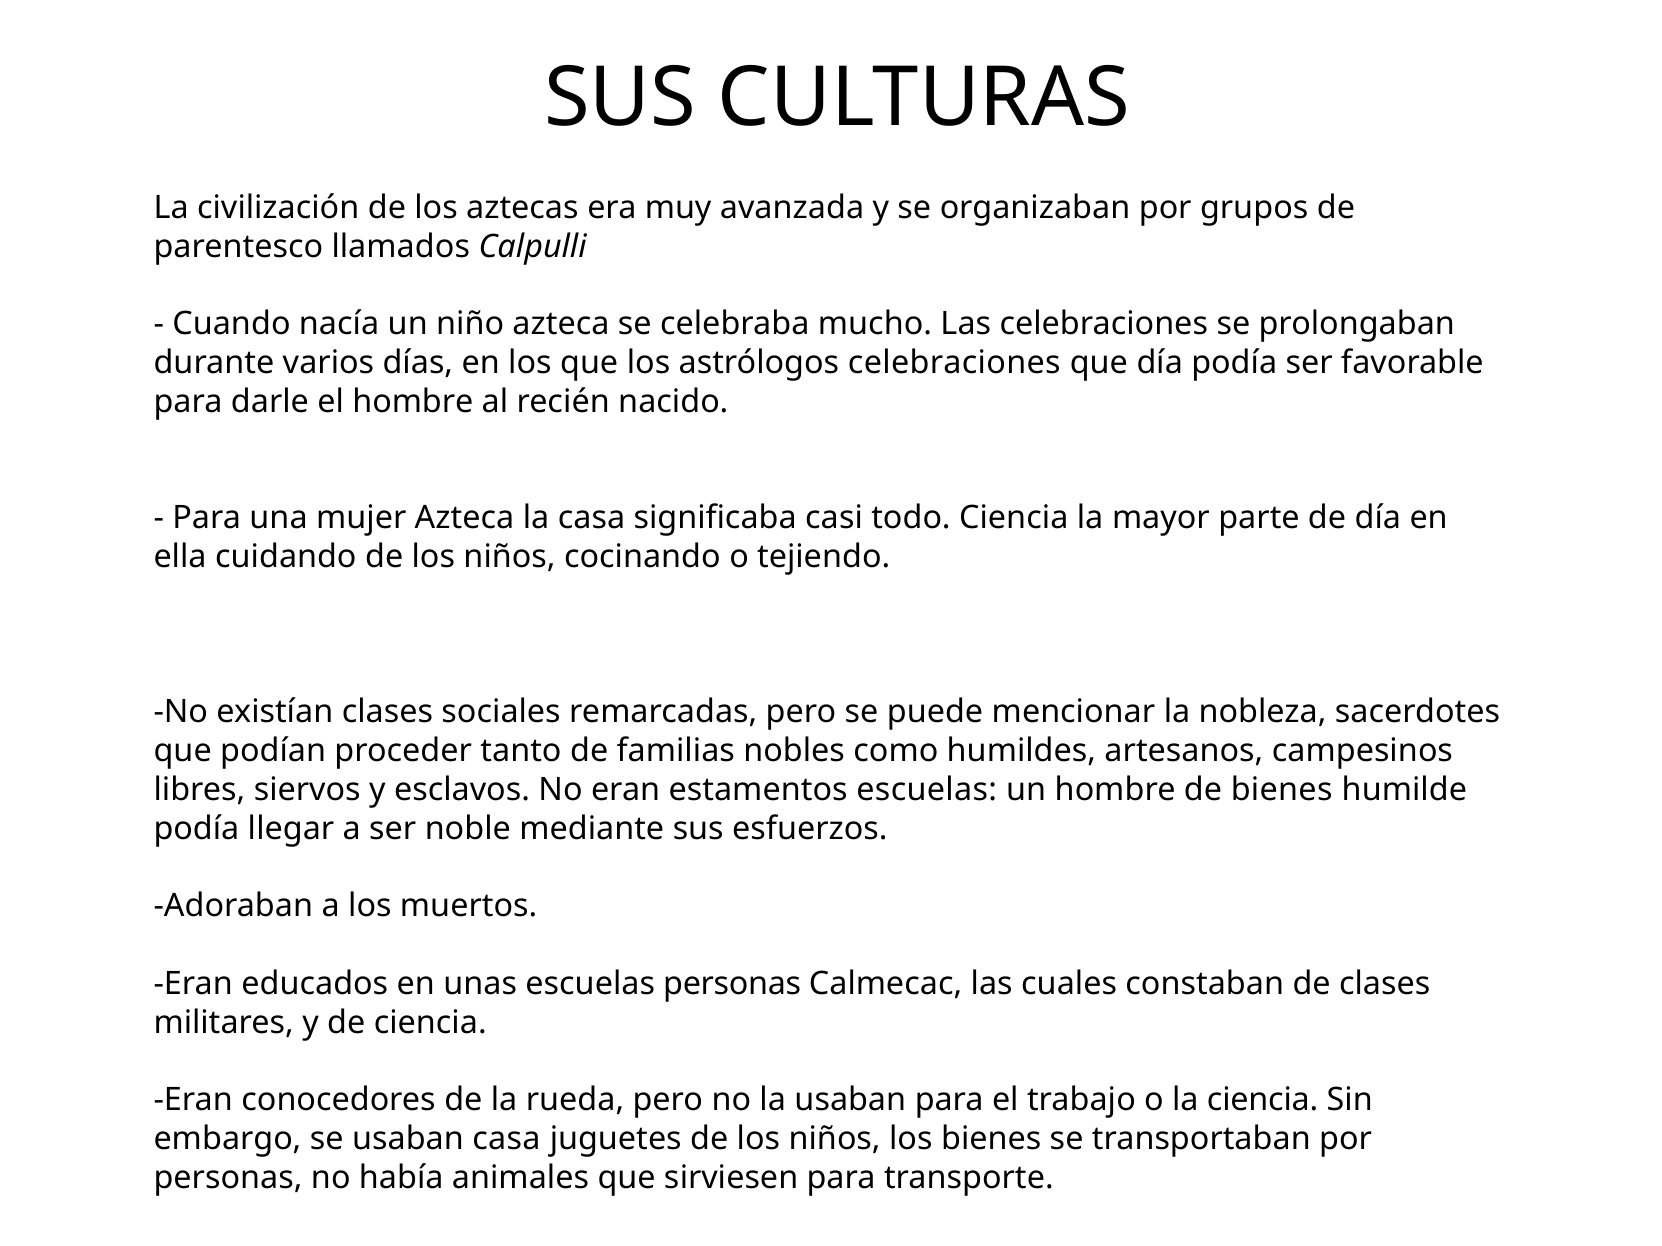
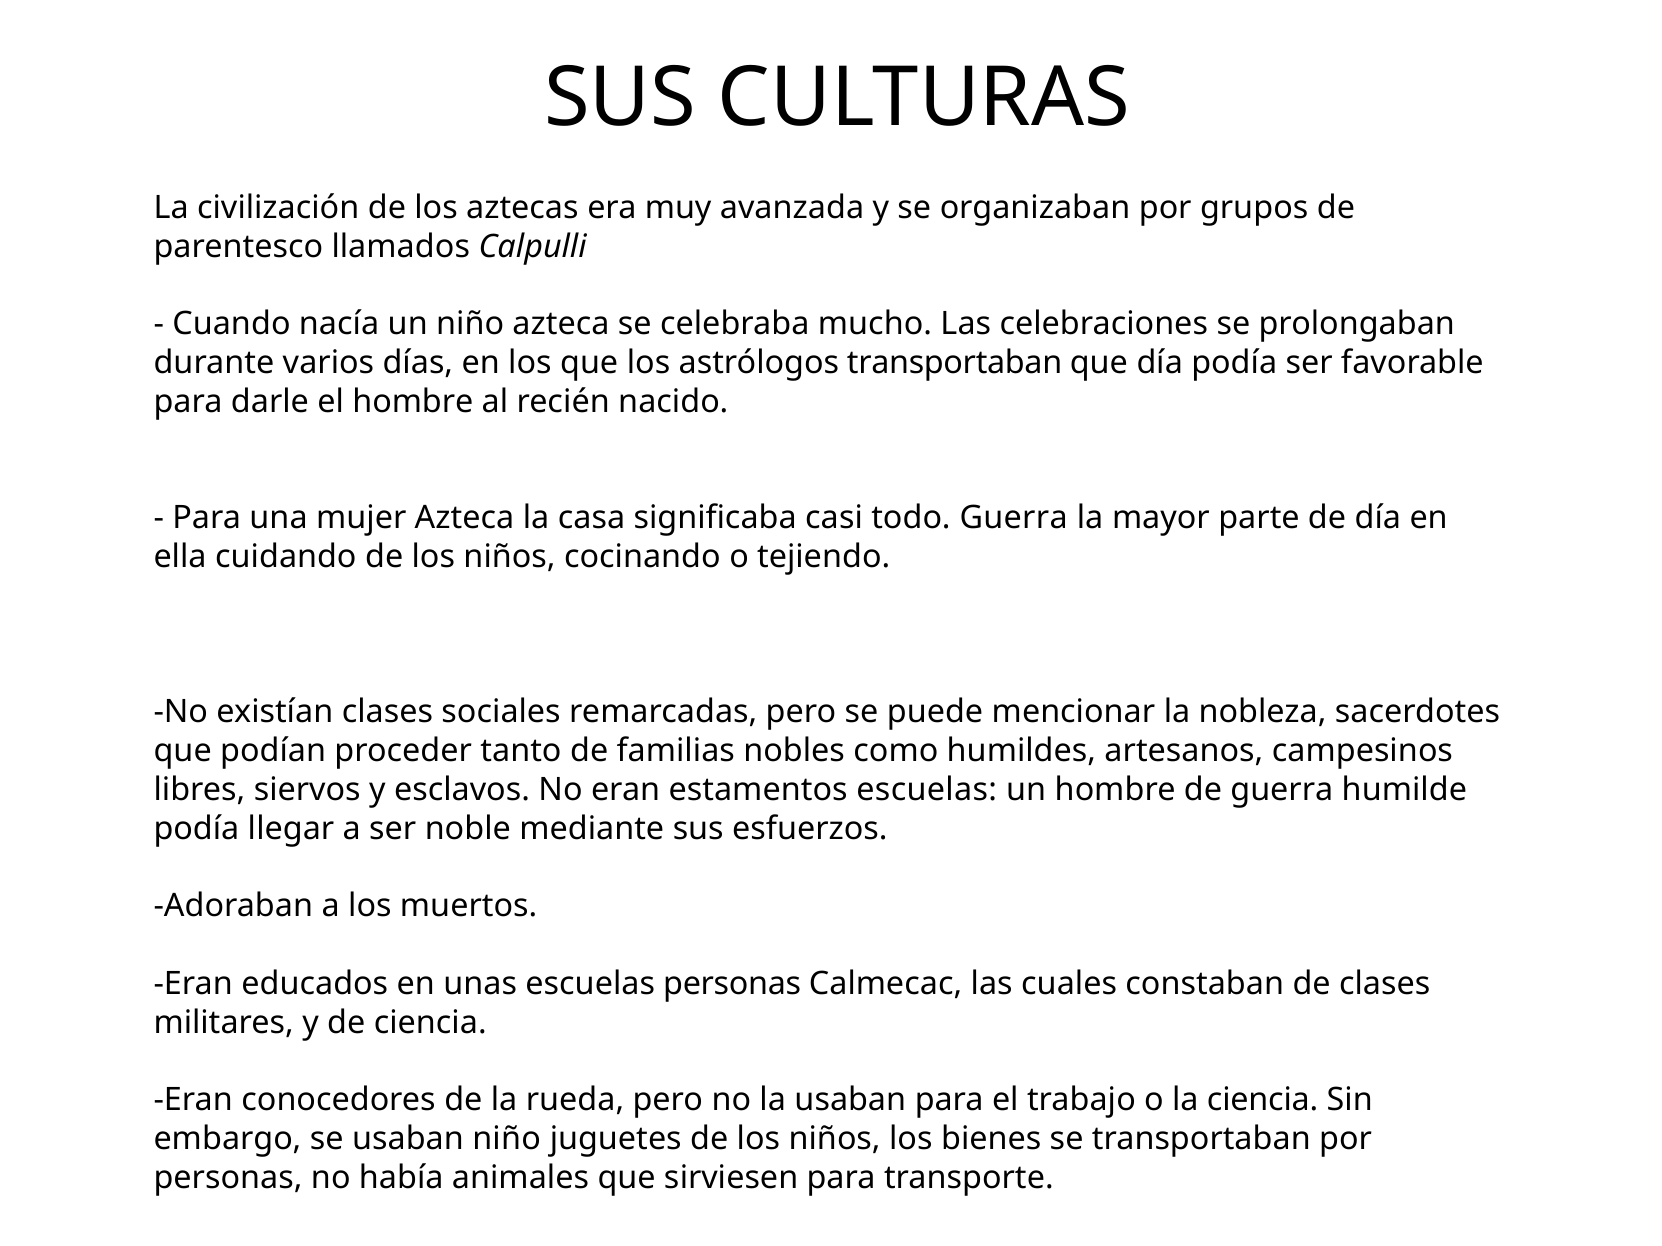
astrólogos celebraciones: celebraciones -> transportaban
todo Ciencia: Ciencia -> Guerra
de bienes: bienes -> guerra
usaban casa: casa -> niño
